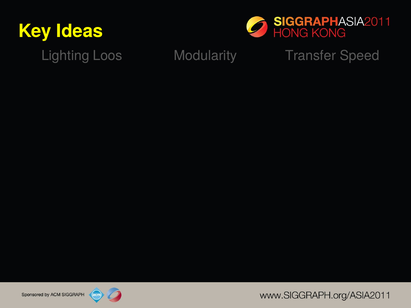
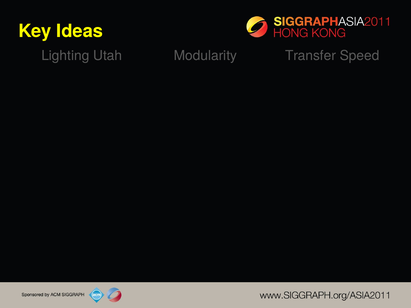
Loos: Loos -> Utah
